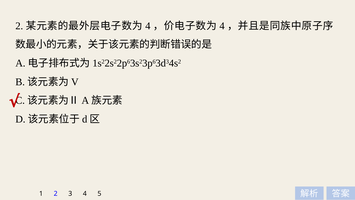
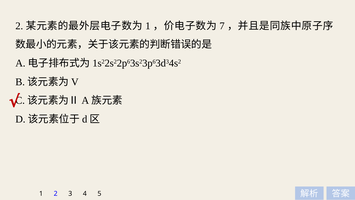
4 at (148, 26): 4 -> 1
4 at (222, 26): 4 -> 7
